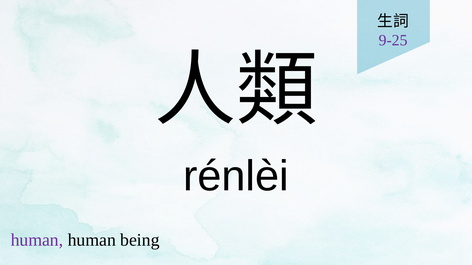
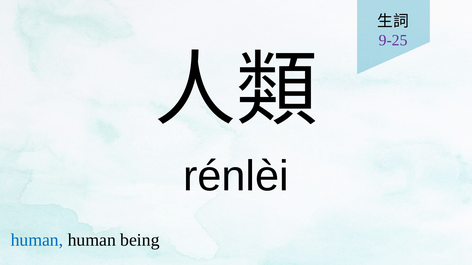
human at (37, 241) colour: purple -> blue
